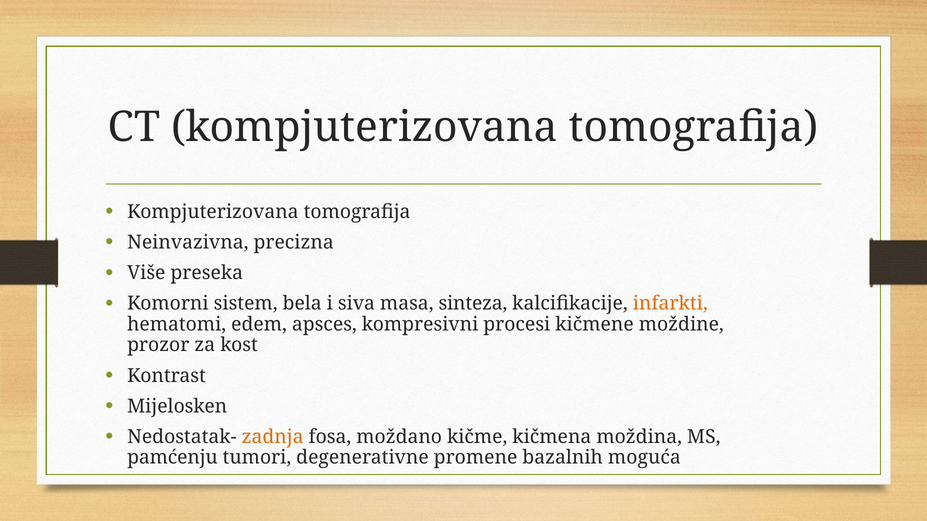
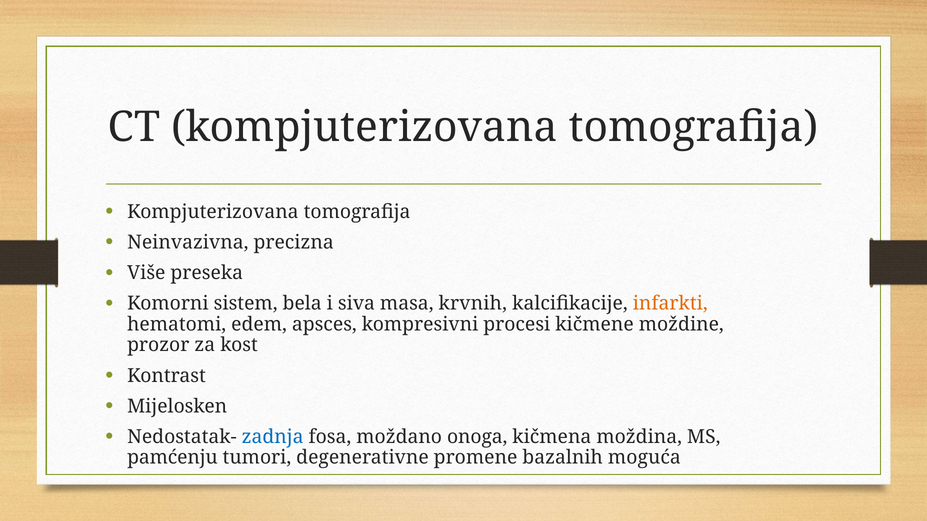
sinteza: sinteza -> krvnih
zadnja colour: orange -> blue
kičme: kičme -> onoga
